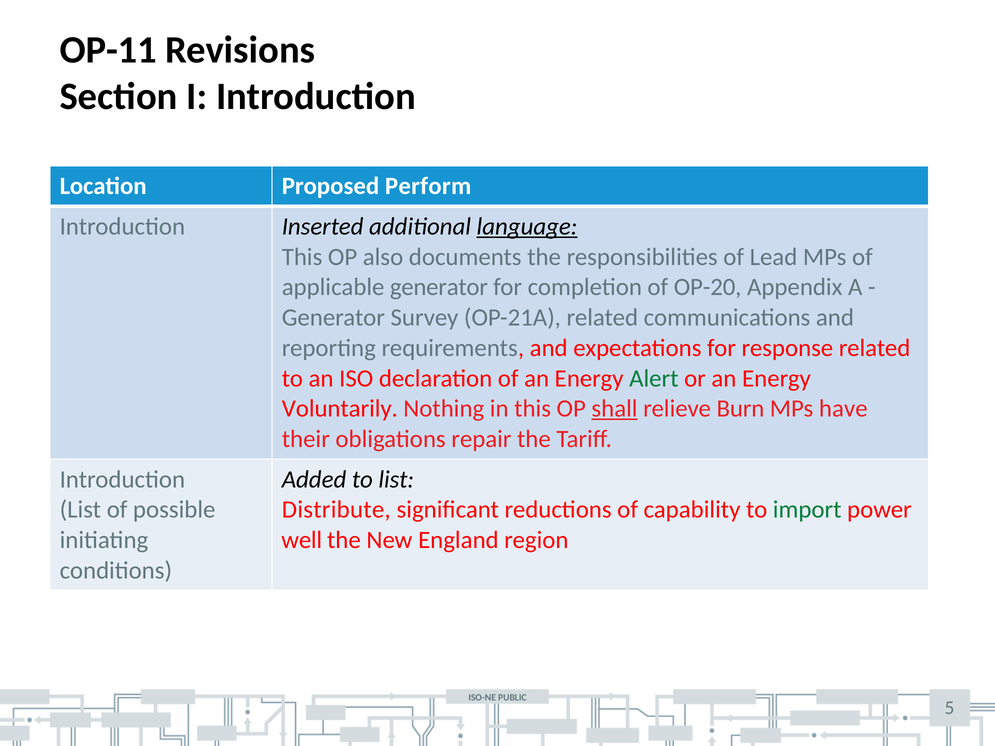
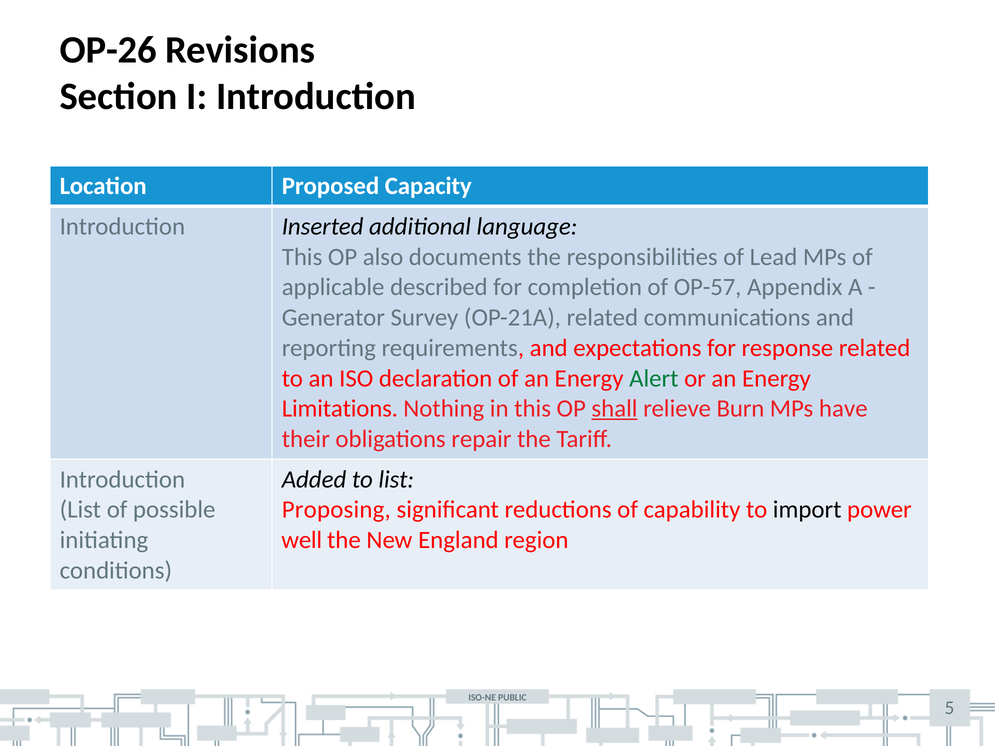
OP-11: OP-11 -> OP-26
Perform: Perform -> Capacity
language underline: present -> none
applicable generator: generator -> described
OP-20: OP-20 -> OP-57
Voluntarily: Voluntarily -> Limitations
Distribute: Distribute -> Proposing
import colour: green -> black
